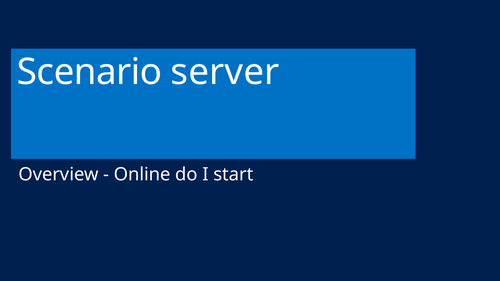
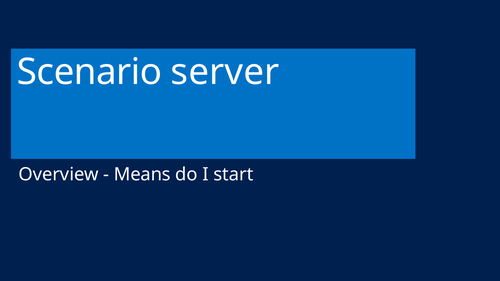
Online: Online -> Means
